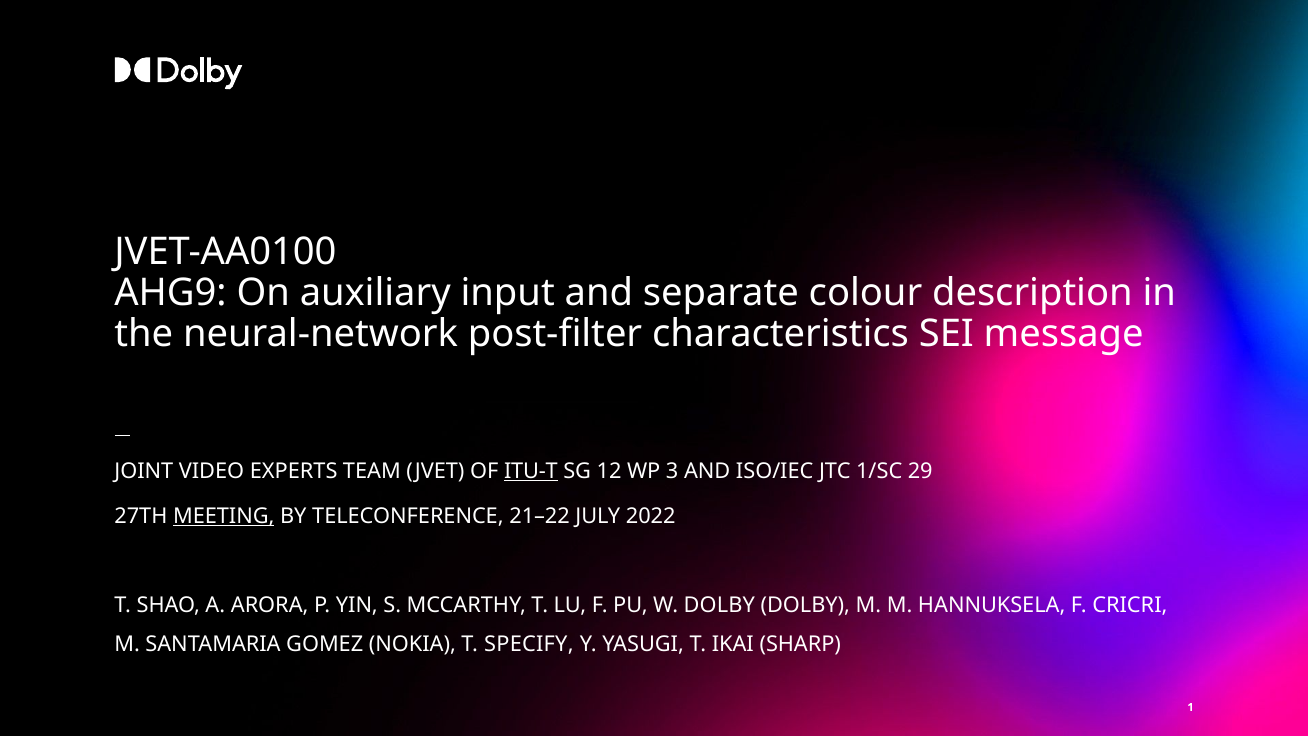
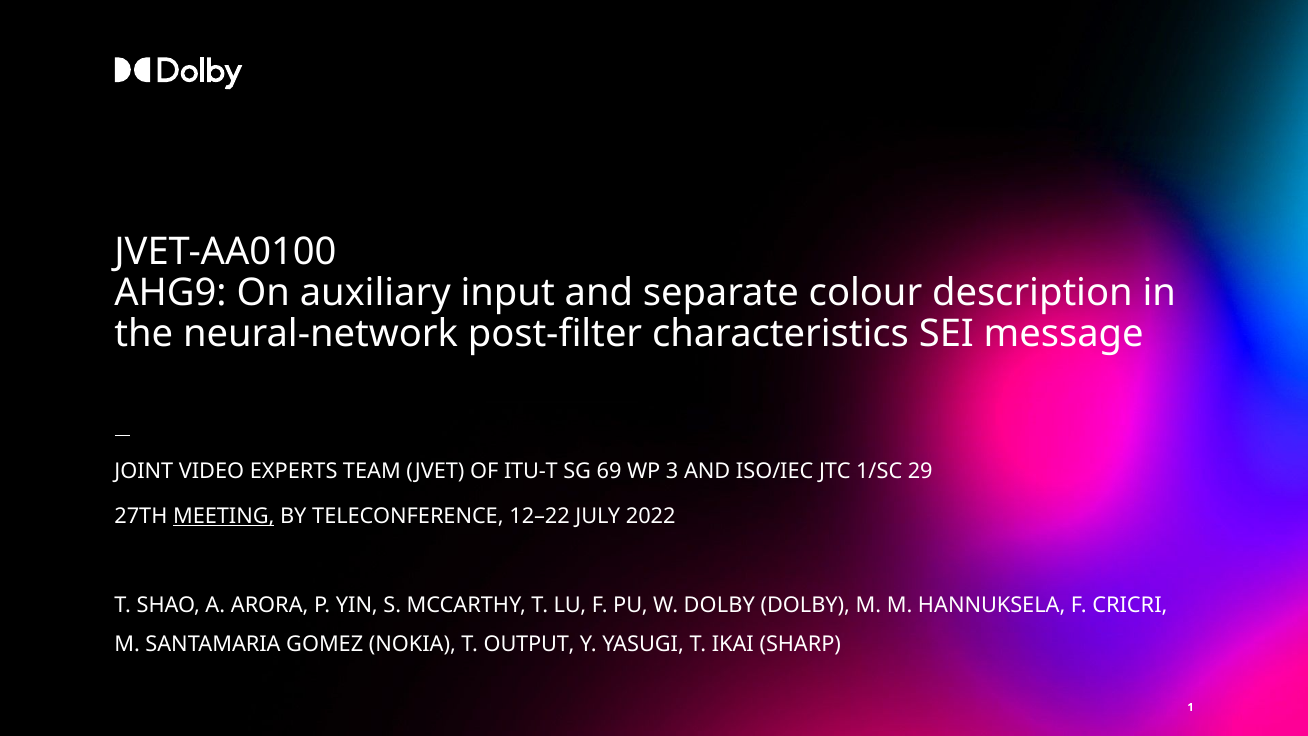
ITU-T underline: present -> none
12: 12 -> 69
21–22: 21–22 -> 12–22
SPECIFY: SPECIFY -> OUTPUT
